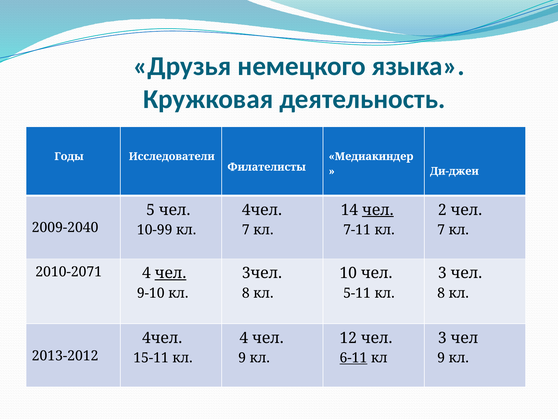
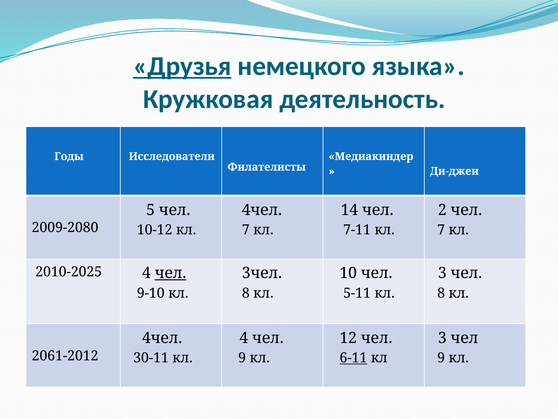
Друзья underline: none -> present
чел at (378, 210) underline: present -> none
2009-2040: 2009-2040 -> 2009-2080
10-99: 10-99 -> 10-12
2010-2071: 2010-2071 -> 2010-2025
2013-2012: 2013-2012 -> 2061-2012
15-11: 15-11 -> 30-11
